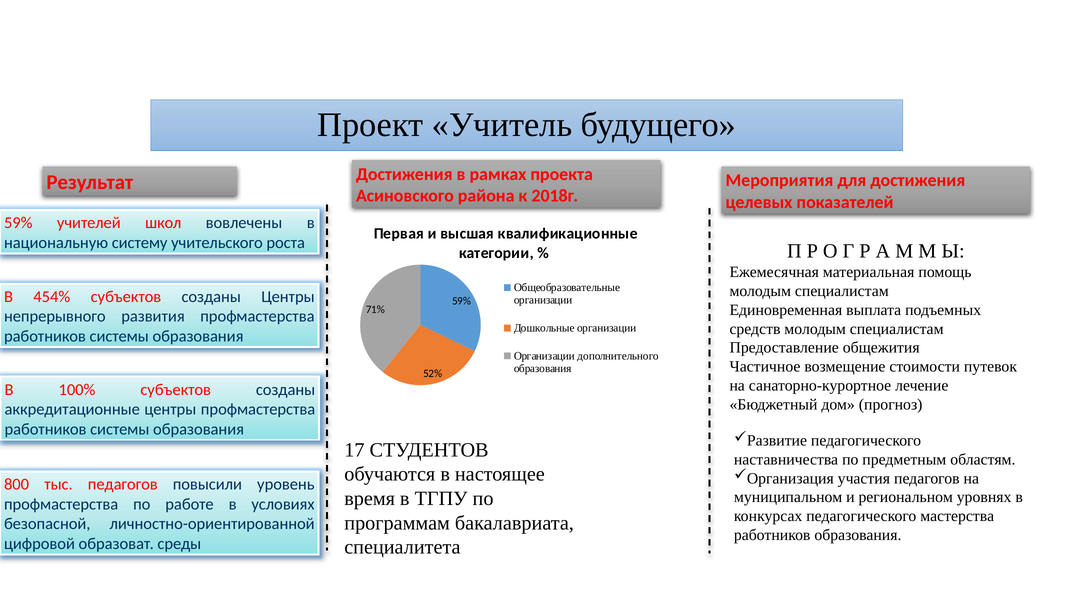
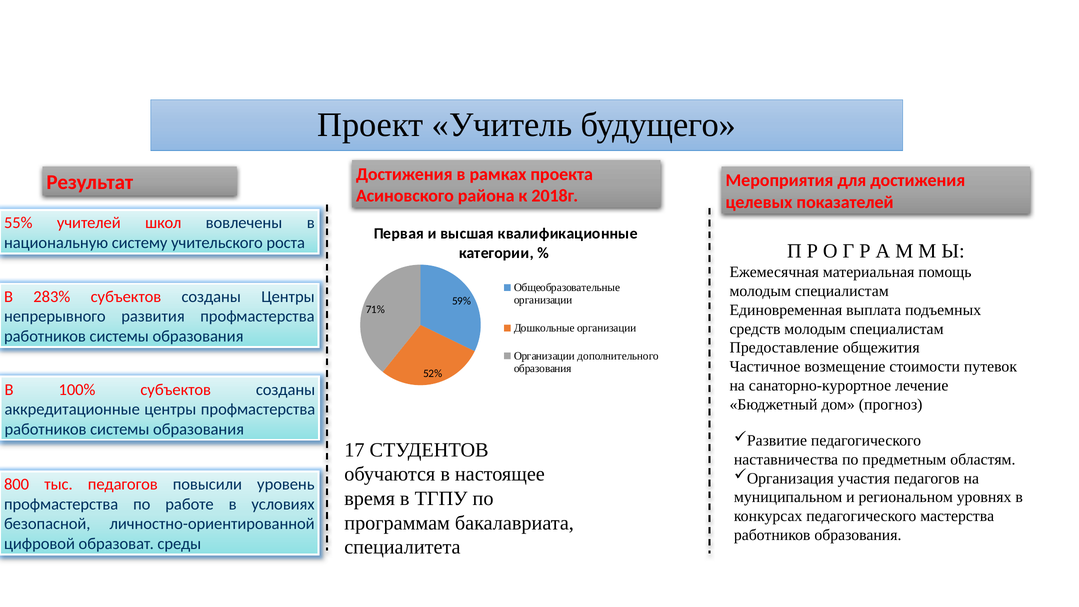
59% at (18, 223): 59% -> 55%
454%: 454% -> 283%
